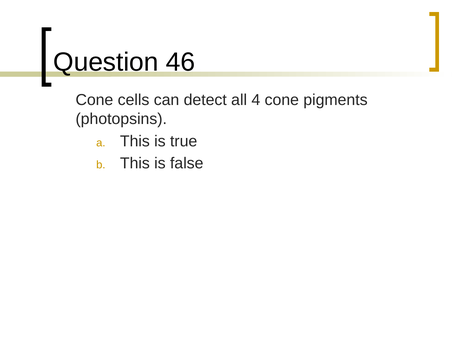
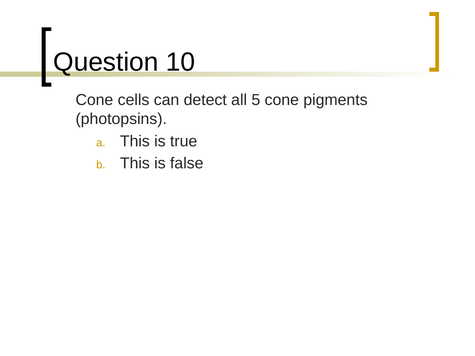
46: 46 -> 10
4: 4 -> 5
